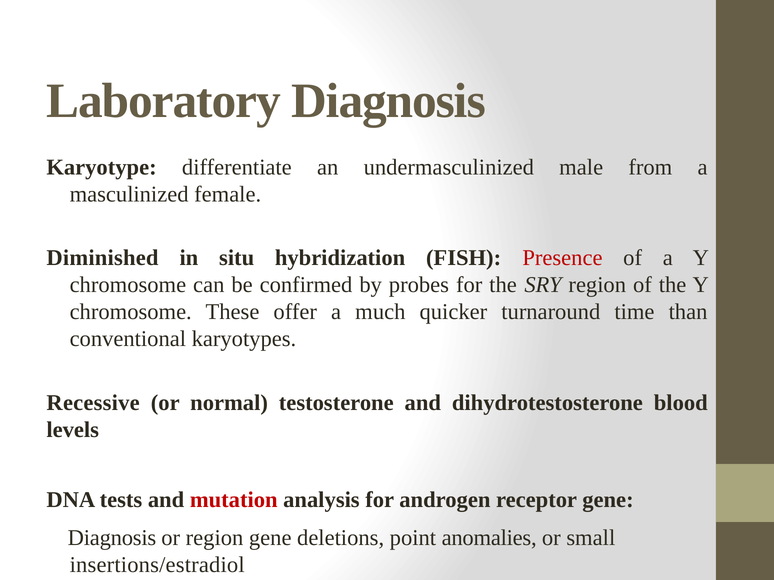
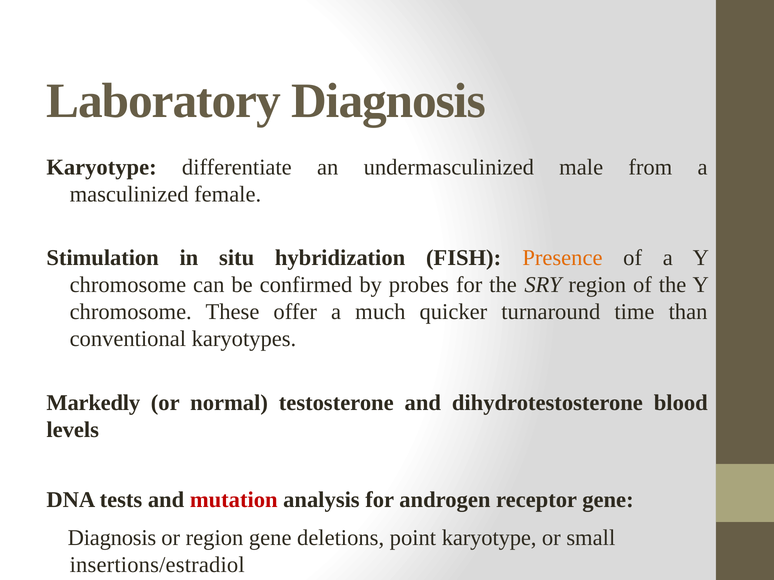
Diminished: Diminished -> Stimulation
Presence colour: red -> orange
Recessive: Recessive -> Markedly
point anomalies: anomalies -> karyotype
